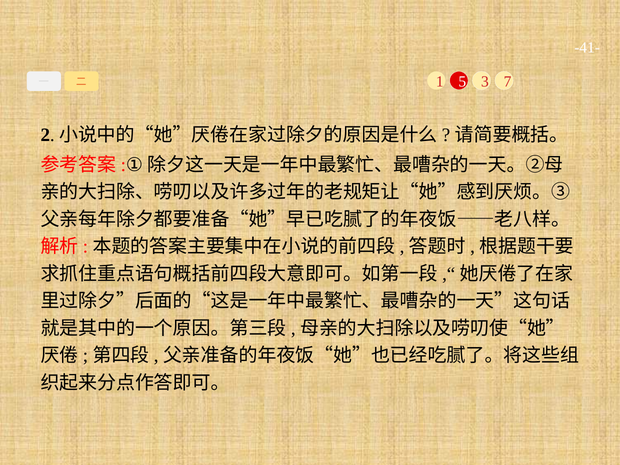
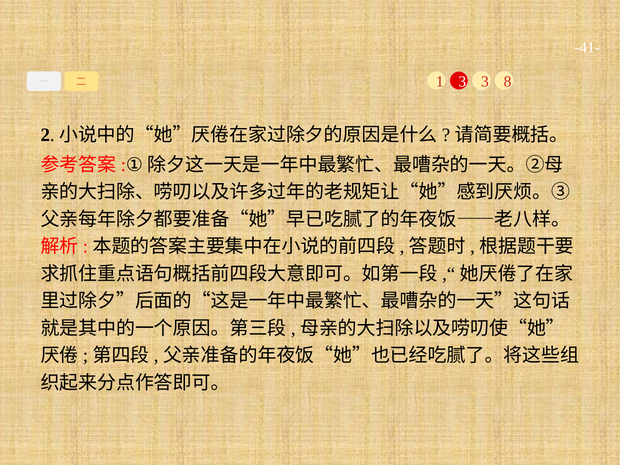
1 5: 5 -> 3
7: 7 -> 8
